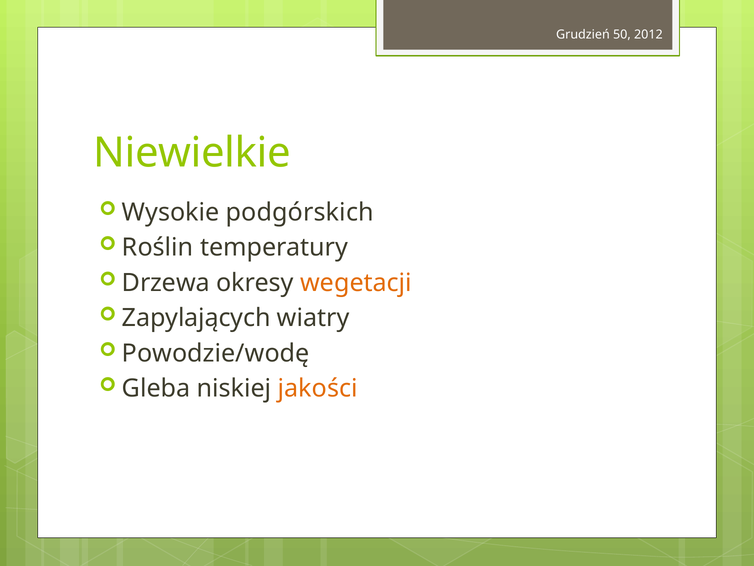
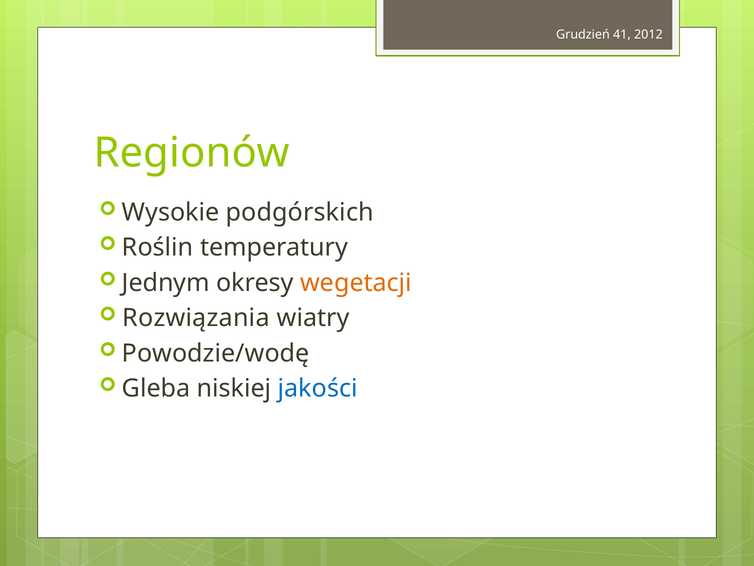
50: 50 -> 41
Niewielkie: Niewielkie -> Regionów
Drzewa: Drzewa -> Jednym
Zapylających: Zapylających -> Rozwiązania
jakości colour: orange -> blue
